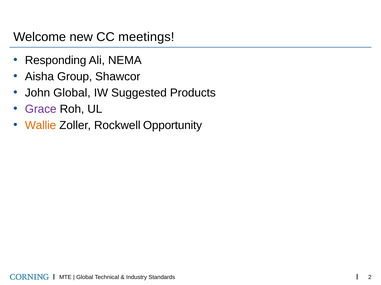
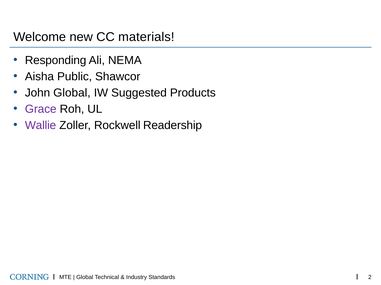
meetings: meetings -> materials
Group: Group -> Public
Wallie colour: orange -> purple
Opportunity: Opportunity -> Readership
